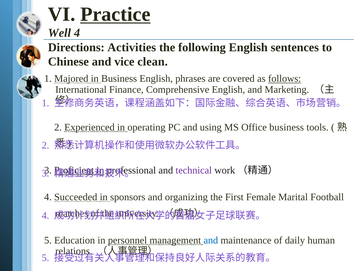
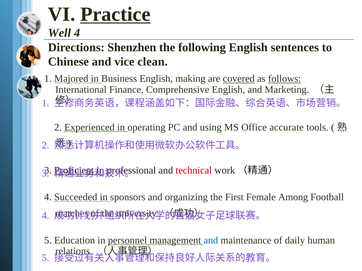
Activities: Activities -> Shenzhen
phrases: phrases -> making
covered underline: none -> present
Office business: business -> accurate
technical colour: purple -> red
Marital: Marital -> Among
